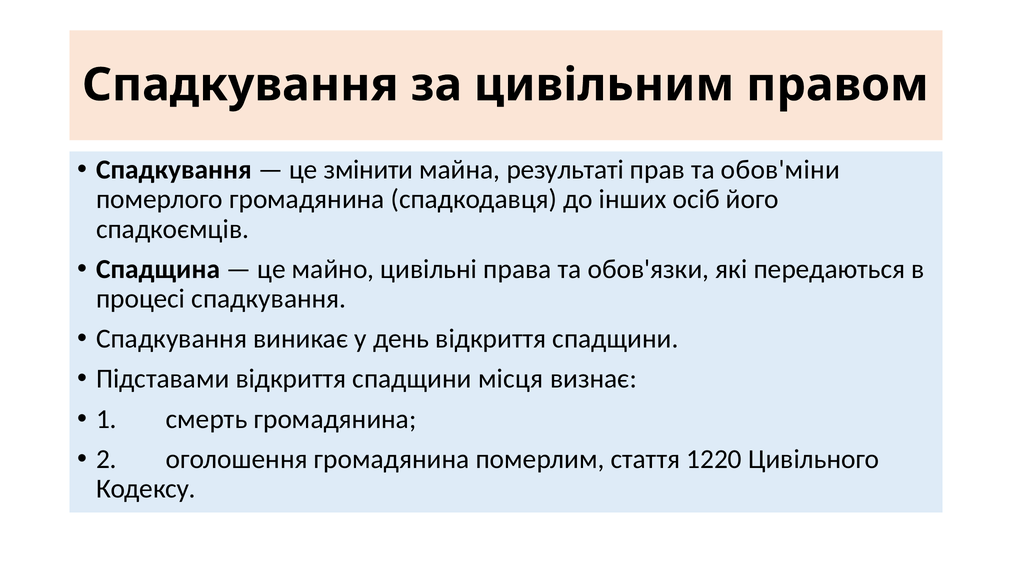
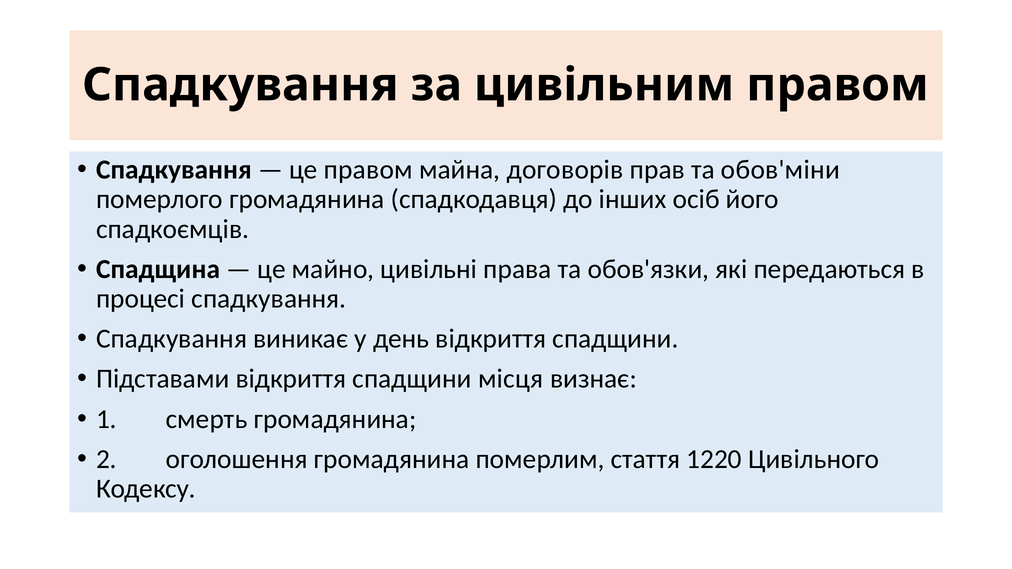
це змінити: змінити -> правом
результаті: результаті -> договорів
